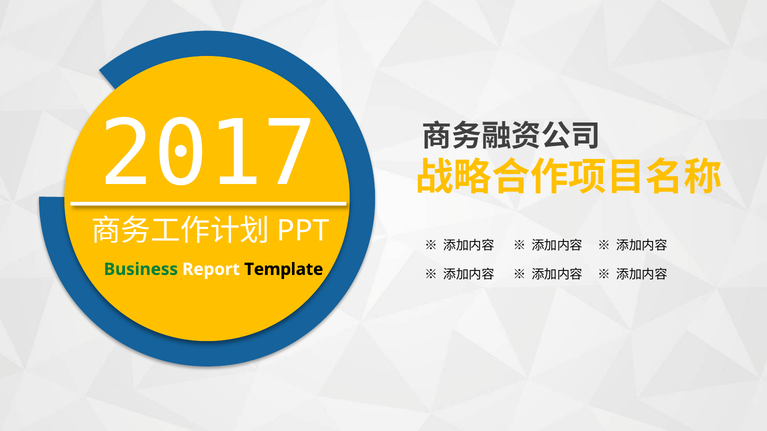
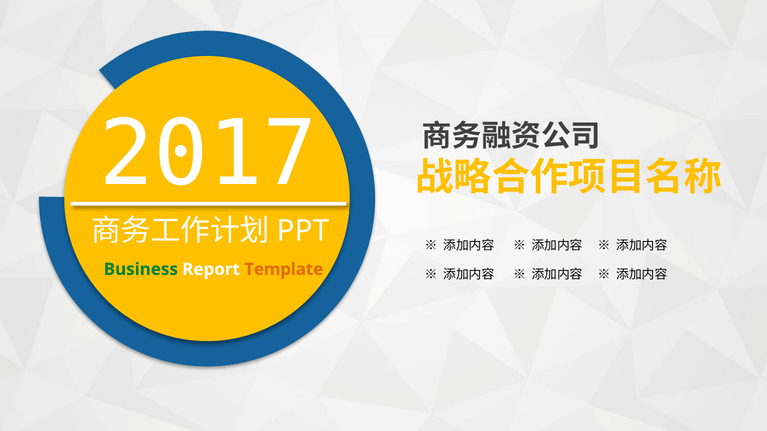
Template colour: black -> orange
